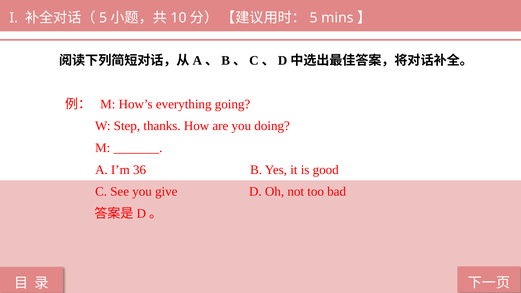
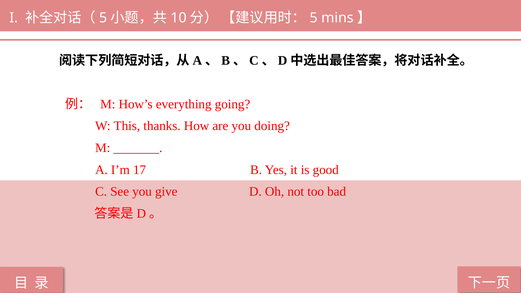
Step: Step -> This
36: 36 -> 17
